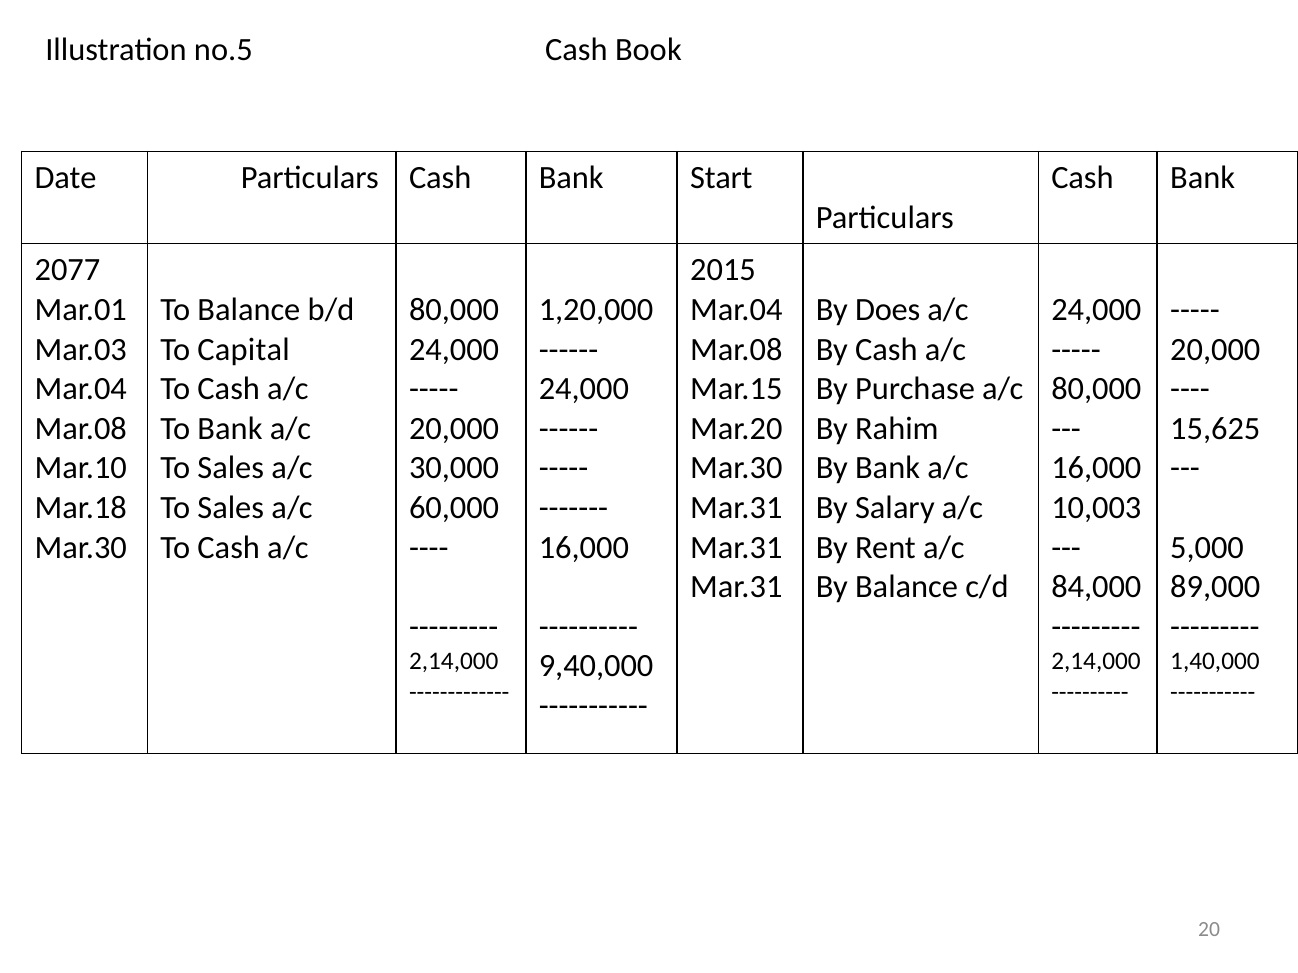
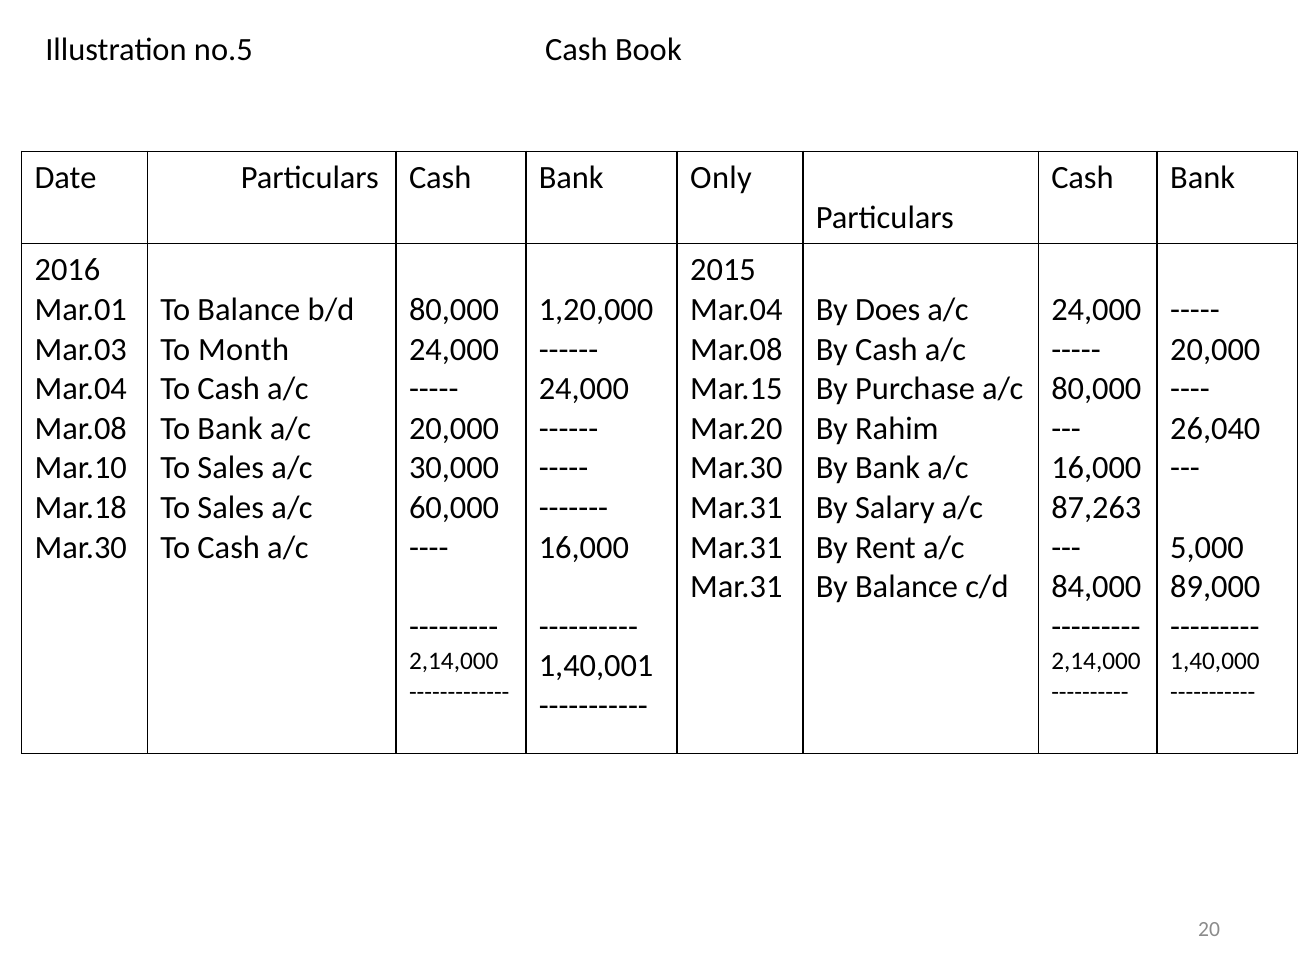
Start: Start -> Only
2077: 2077 -> 2016
Capital: Capital -> Month
15,625: 15,625 -> 26,040
10,003: 10,003 -> 87,263
9,40,000: 9,40,000 -> 1,40,001
